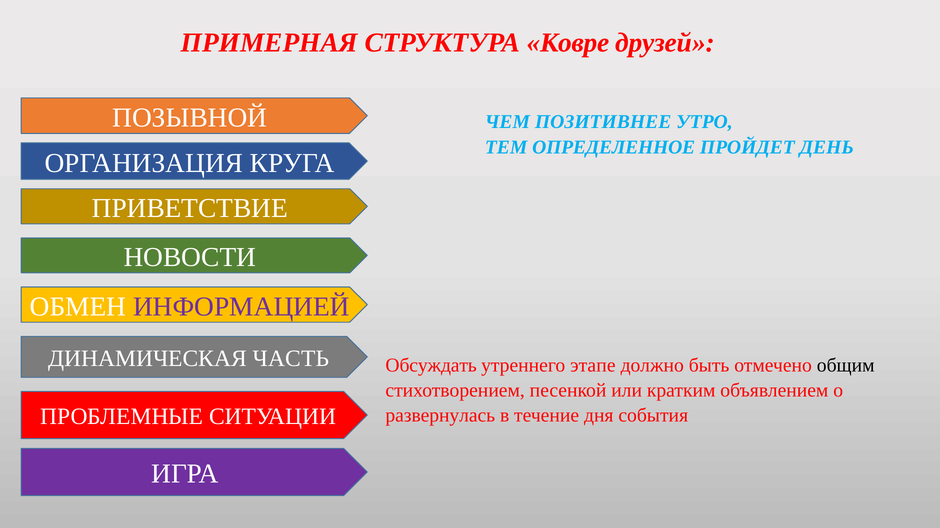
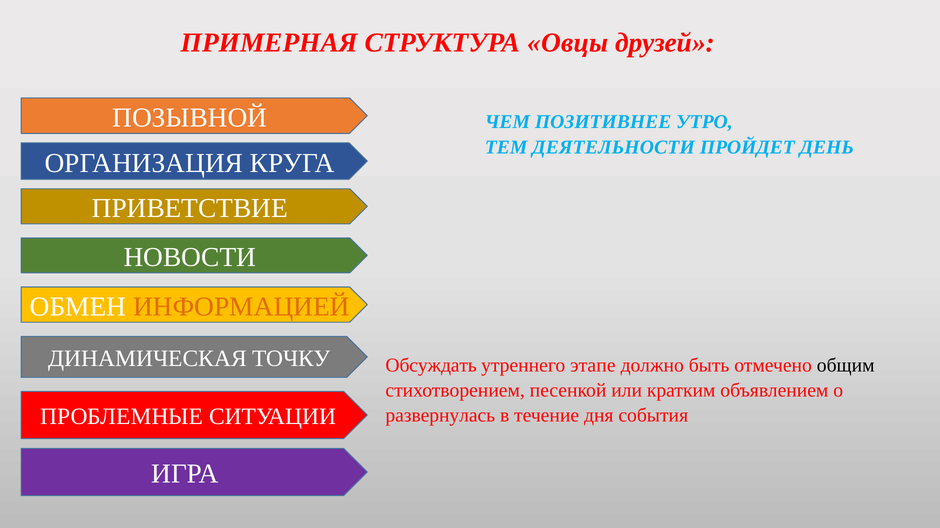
Ковре: Ковре -> Овцы
ОПРЕДЕЛЕННОЕ: ОПРЕДЕЛЕННОЕ -> ДЕЯТЕЛЬНОСТИ
ИНФОРМАЦИЕЙ colour: purple -> orange
ЧАСТЬ: ЧАСТЬ -> ТОЧКУ
